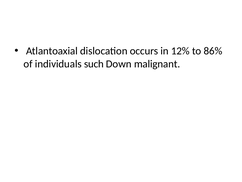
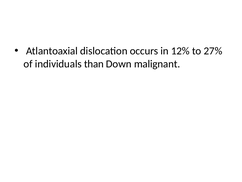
86%: 86% -> 27%
such: such -> than
